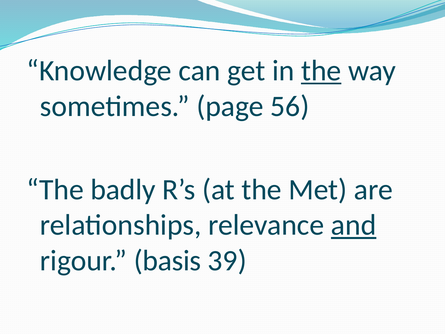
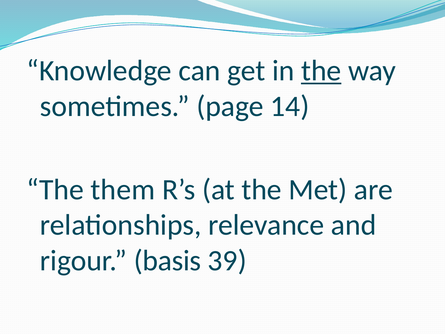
56: 56 -> 14
badly: badly -> them
and underline: present -> none
